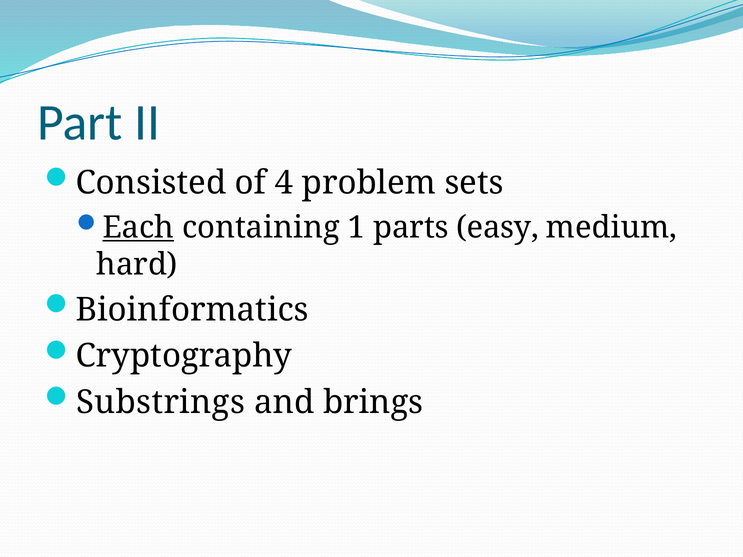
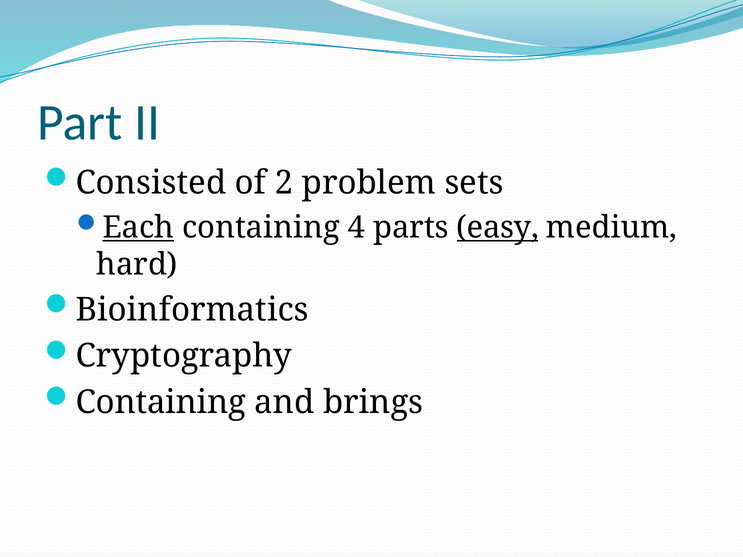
4: 4 -> 2
1: 1 -> 4
easy underline: none -> present
Substrings at (161, 402): Substrings -> Containing
